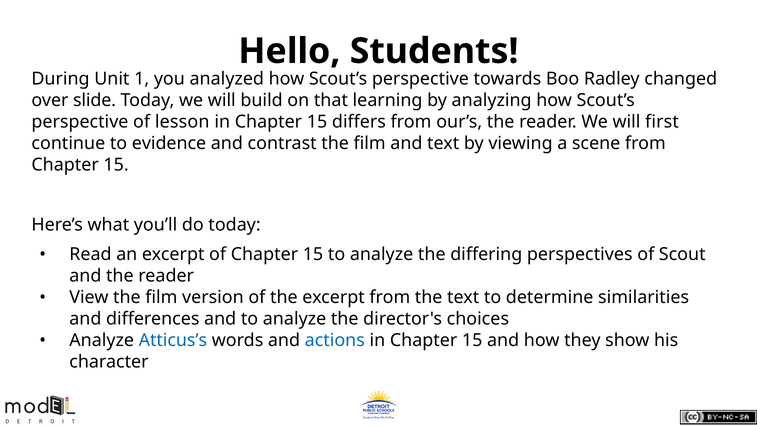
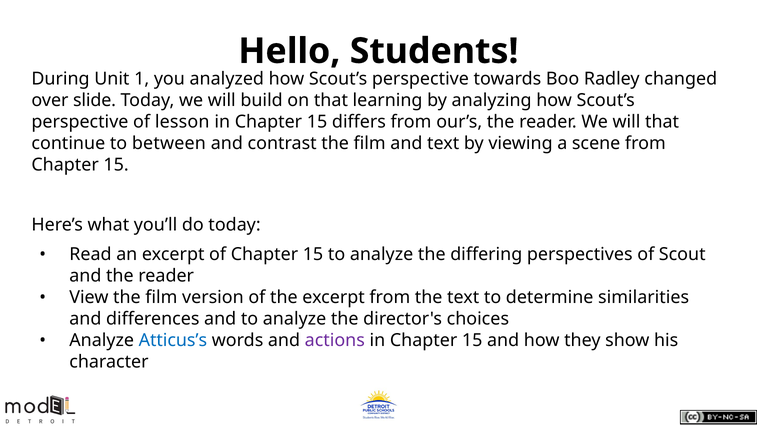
will first: first -> that
evidence: evidence -> between
actions colour: blue -> purple
